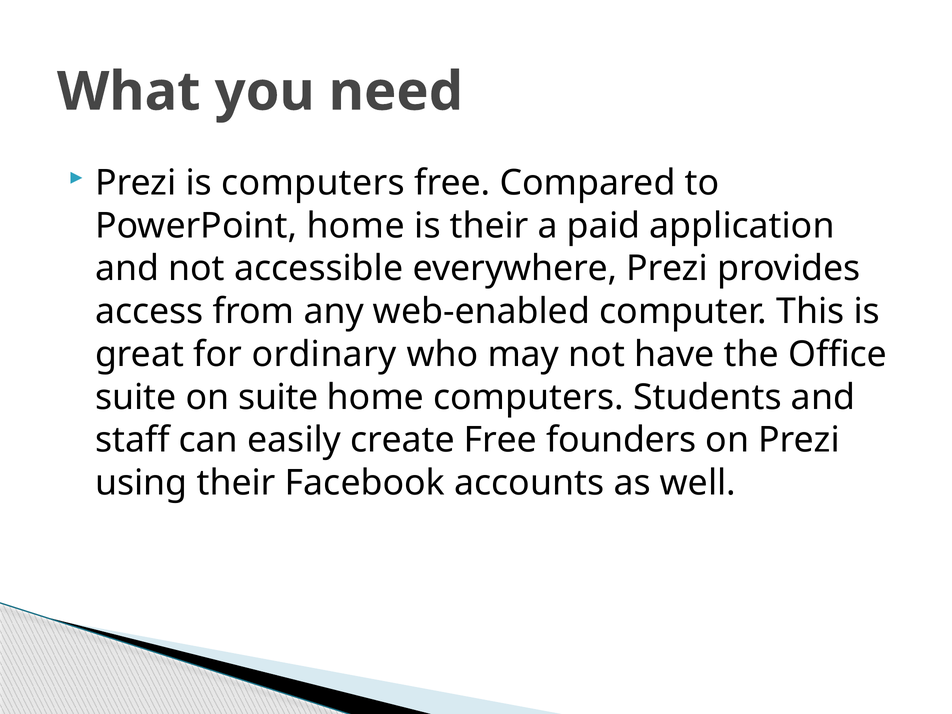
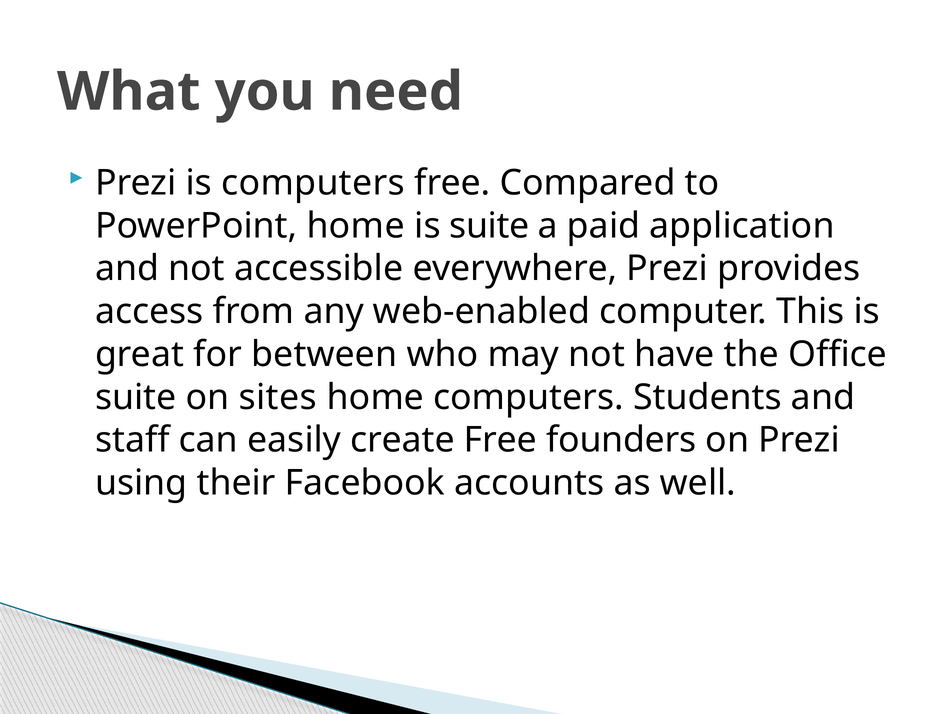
is their: their -> suite
ordinary: ordinary -> between
on suite: suite -> sites
